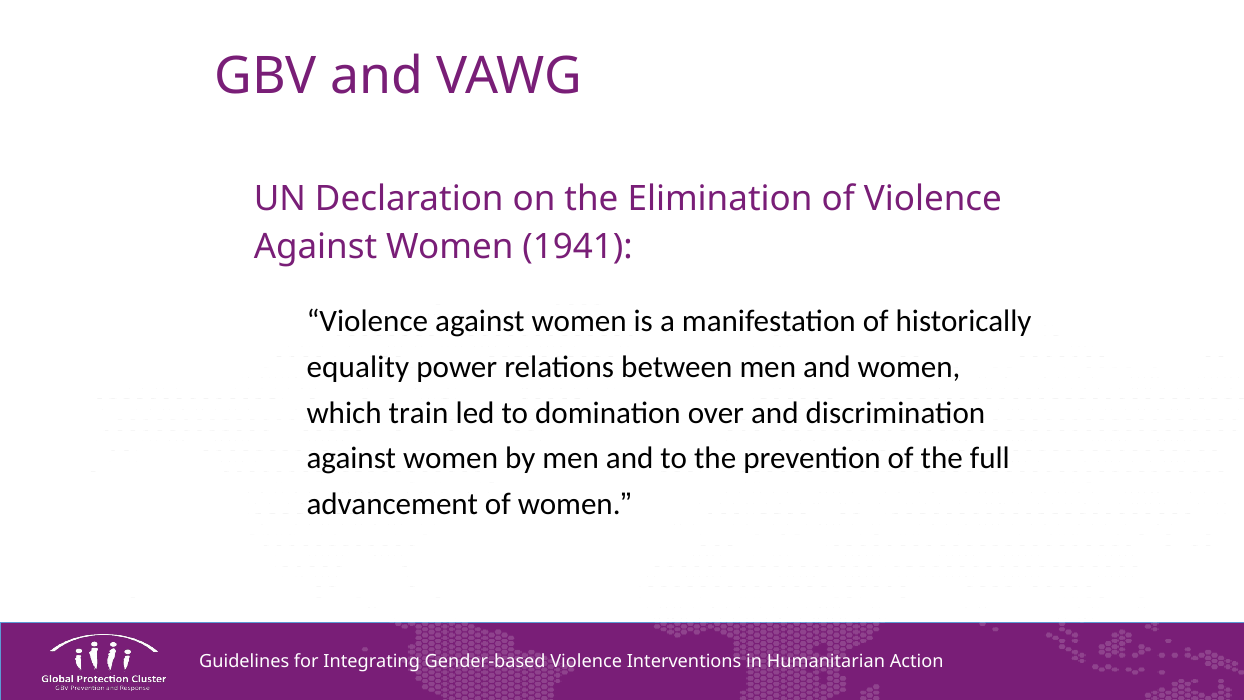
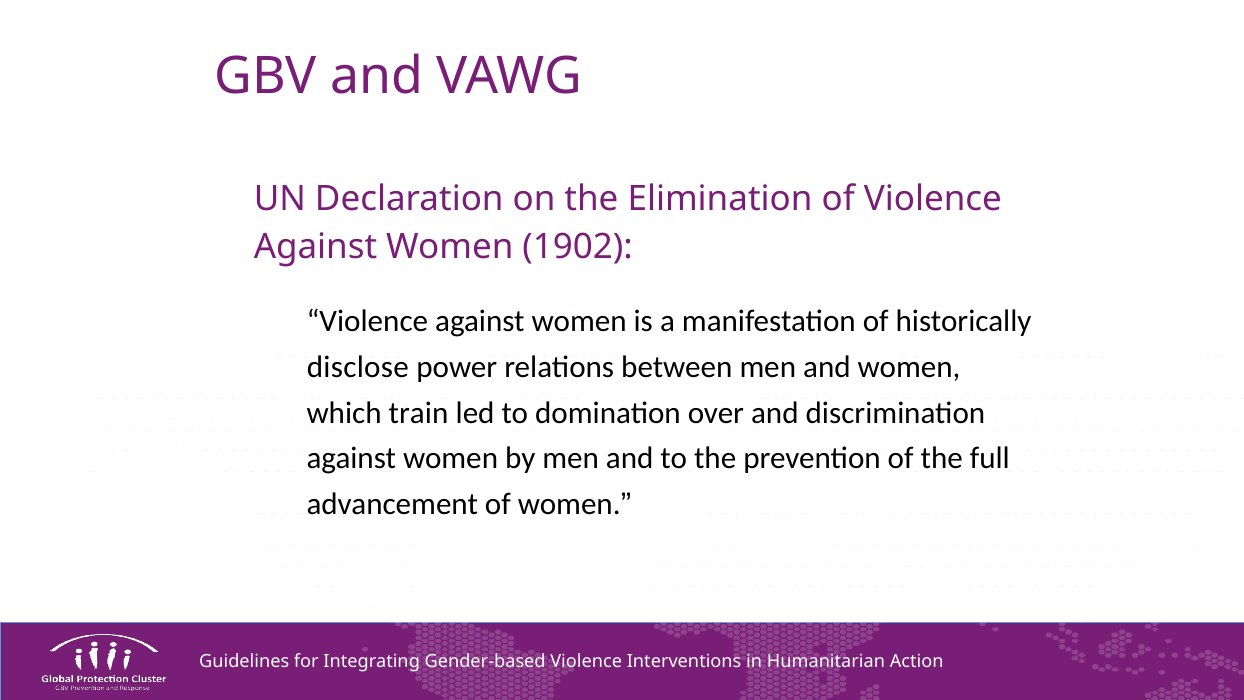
1941: 1941 -> 1902
equality: equality -> disclose
